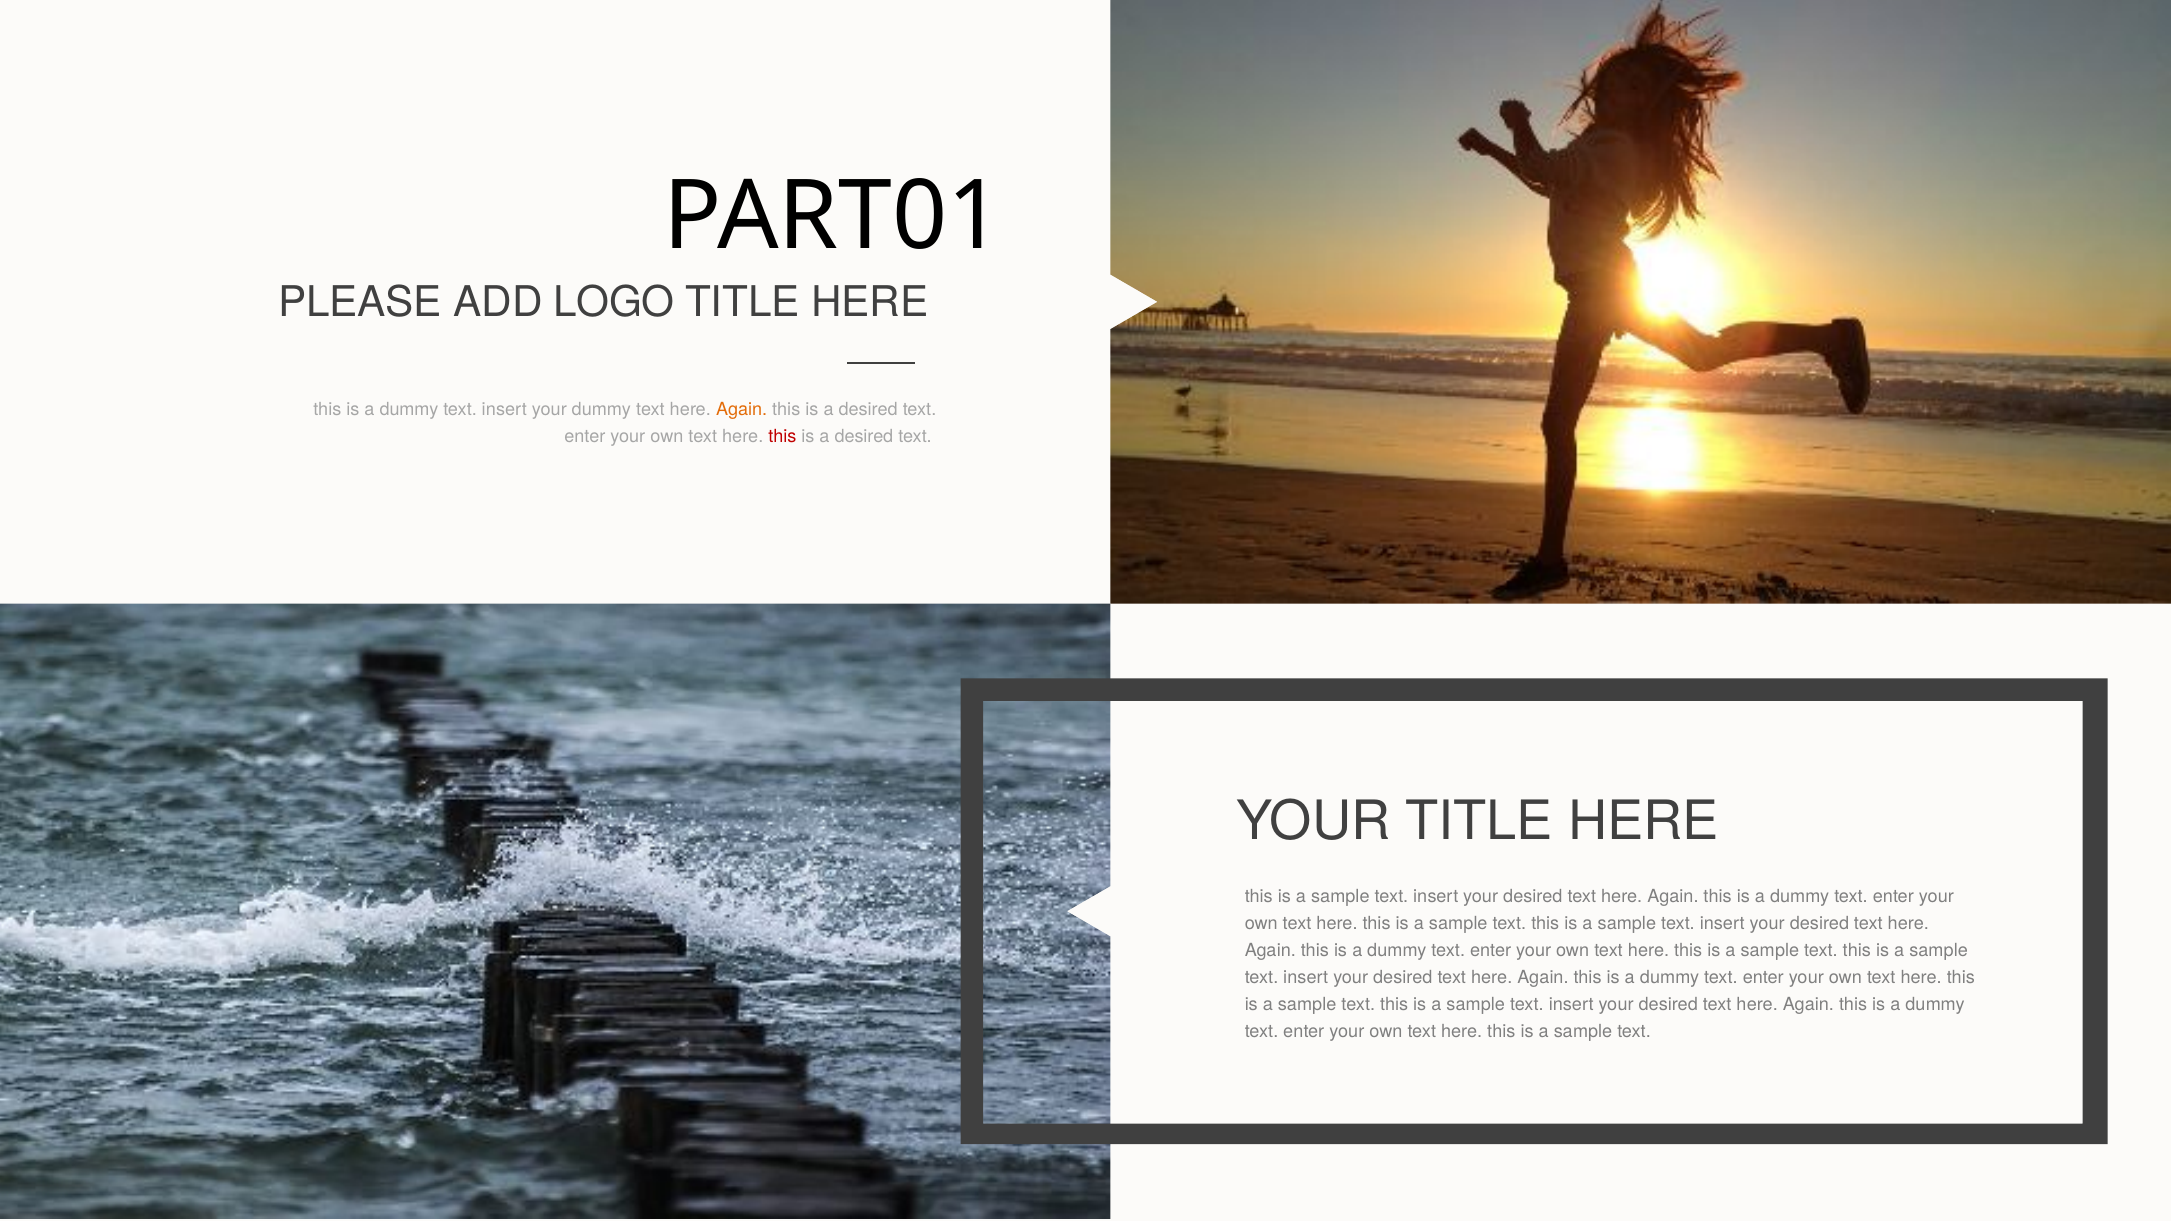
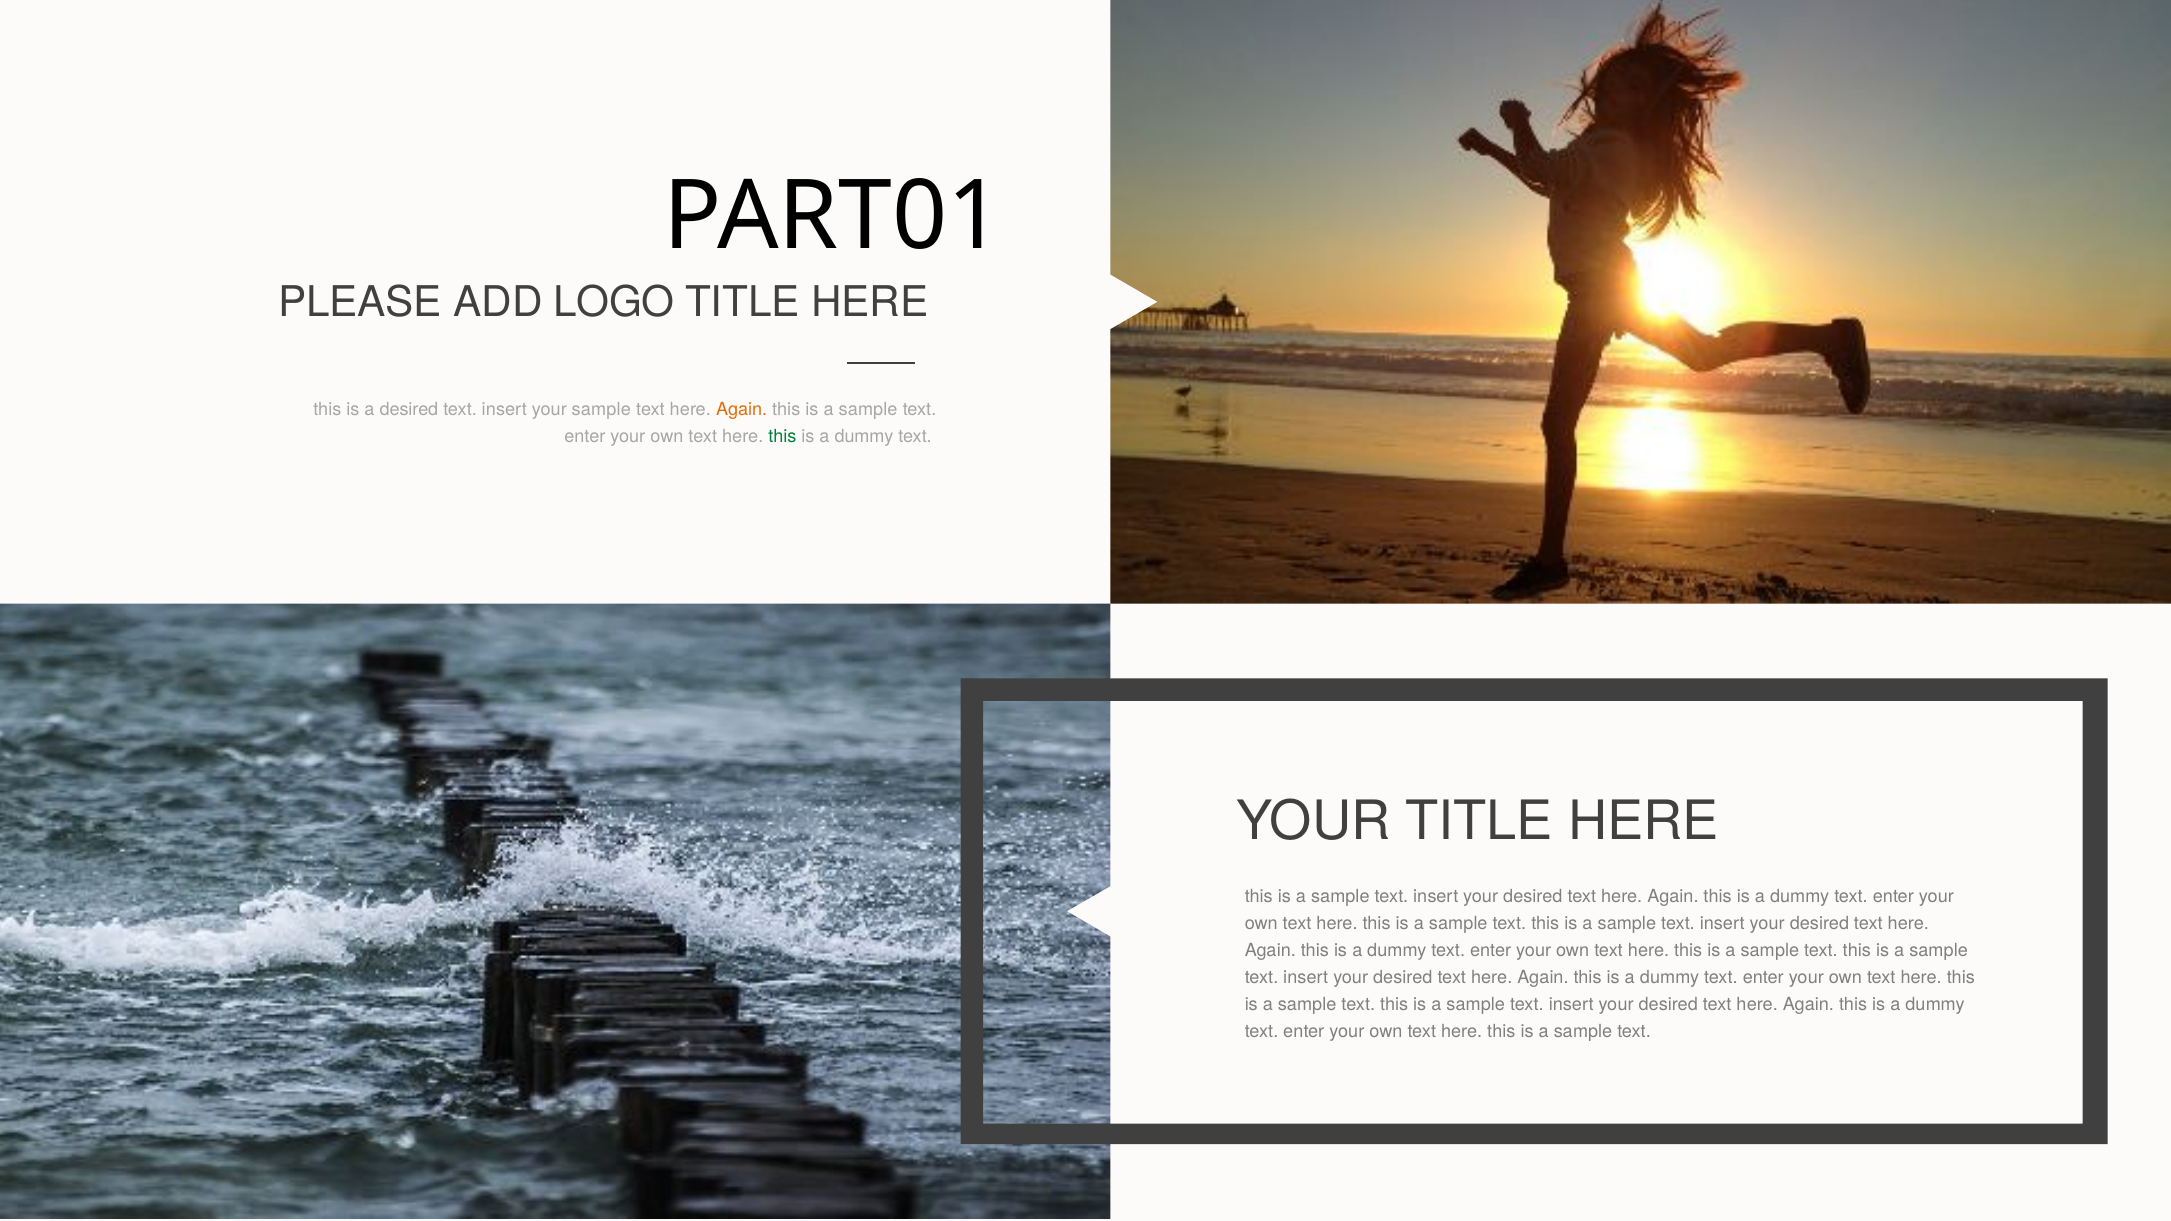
dummy at (409, 409): dummy -> desired
your dummy: dummy -> sample
desired at (868, 409): desired -> sample
this at (782, 436) colour: red -> green
desired at (864, 436): desired -> dummy
